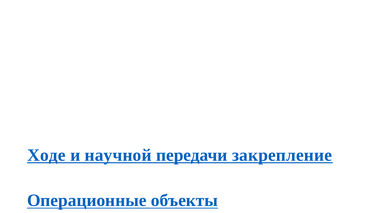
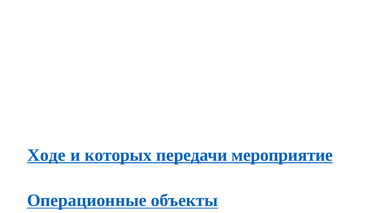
научной: научной -> которых
закрепление: закрепление -> мероприятие
